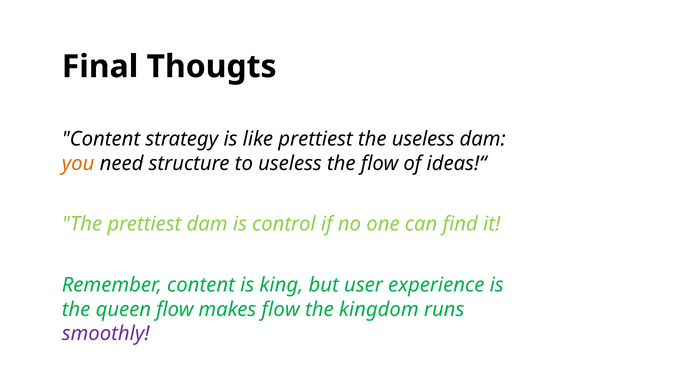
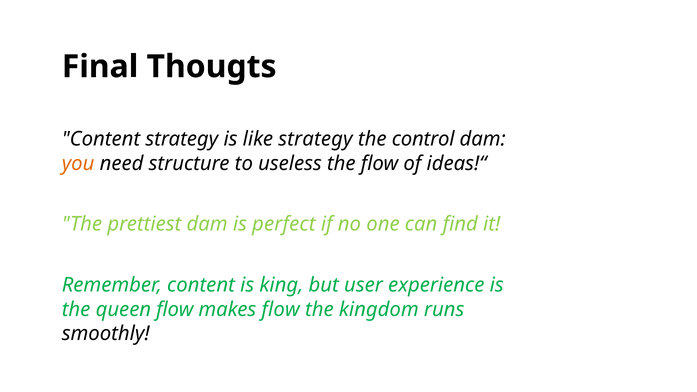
like prettiest: prettiest -> strategy
the useless: useless -> control
control: control -> perfect
smoothly colour: purple -> black
